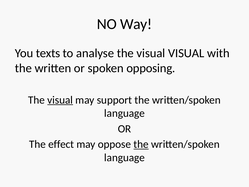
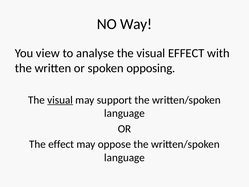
texts: texts -> view
visual VISUAL: VISUAL -> EFFECT
the at (141, 144) underline: present -> none
